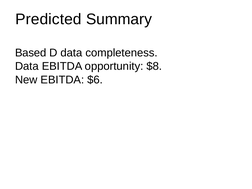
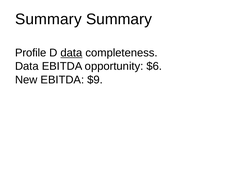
Predicted at (48, 19): Predicted -> Summary
Based: Based -> Profile
data at (71, 53) underline: none -> present
$8: $8 -> $6
$6: $6 -> $9
